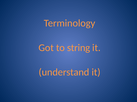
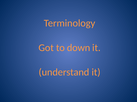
string: string -> down
